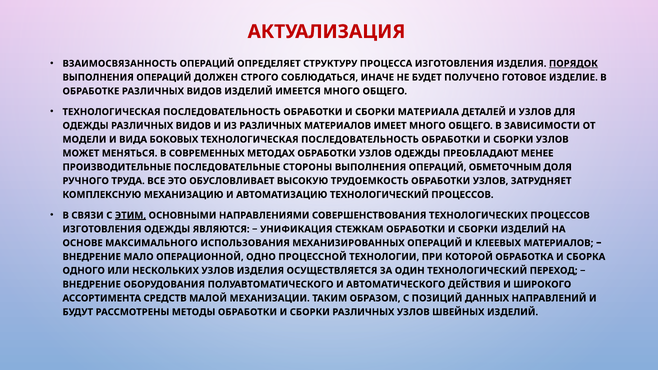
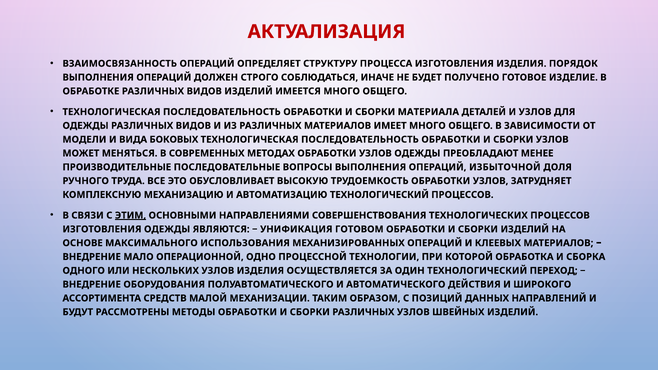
ПОРЯДОК underline: present -> none
СТОРОНЫ: СТОРОНЫ -> ВОПРОСЫ
ОБМЕТОЧНЫМ: ОБМЕТОЧНЫМ -> ИЗБЫТОЧНОЙ
СТЕЖКАМ: СТЕЖКАМ -> ГОТОВОМ
